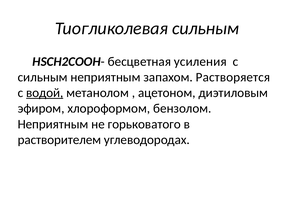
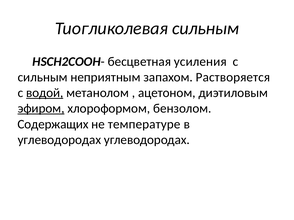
эфиром underline: none -> present
Неприятным at (53, 124): Неприятным -> Содержащих
горьковатого: горьковатого -> температуре
растворителем at (59, 140): растворителем -> углеводородах
